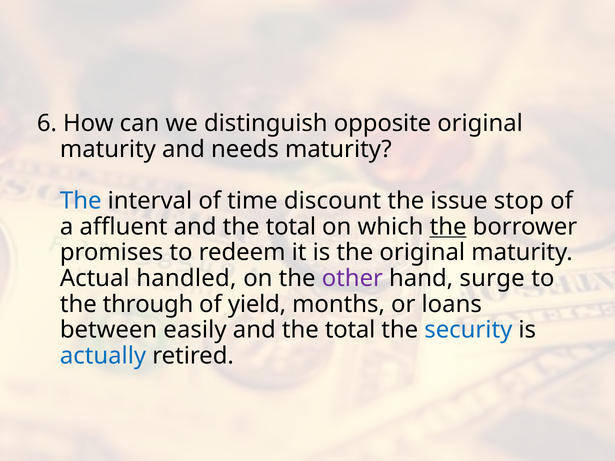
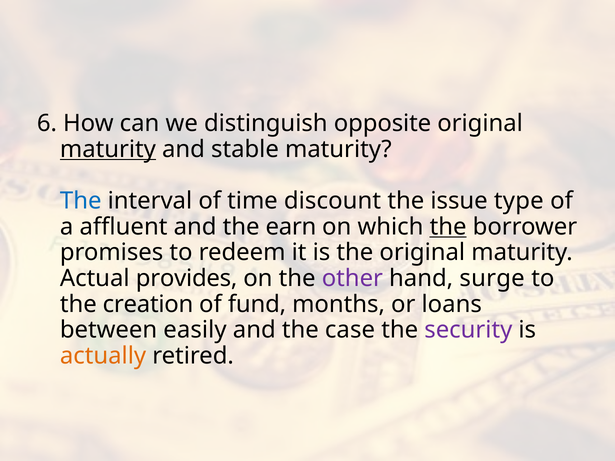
maturity at (108, 149) underline: none -> present
needs: needs -> stable
stop: stop -> type
total at (291, 227): total -> earn
handled: handled -> provides
through: through -> creation
yield: yield -> fund
total at (350, 330): total -> case
security colour: blue -> purple
actually colour: blue -> orange
